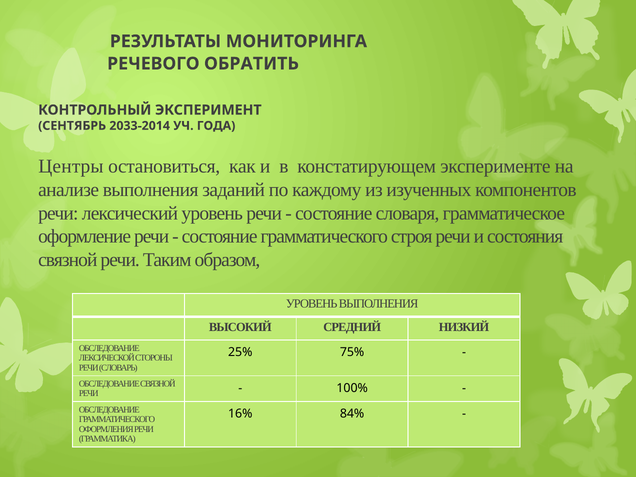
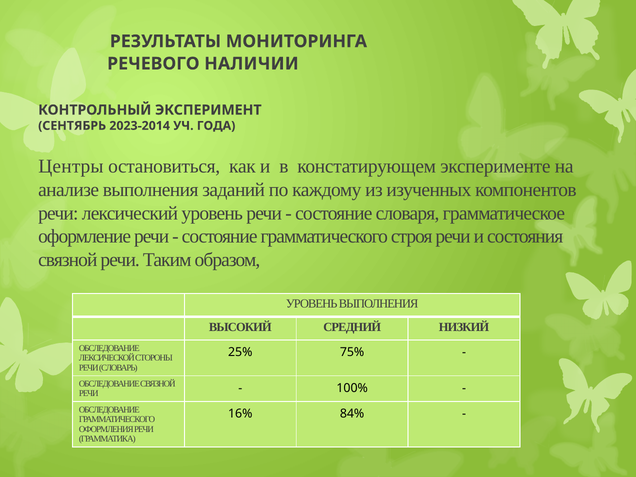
ОБРАТИТЬ: ОБРАТИТЬ -> НАЛИЧИИ
2033-2014: 2033-2014 -> 2023-2014
